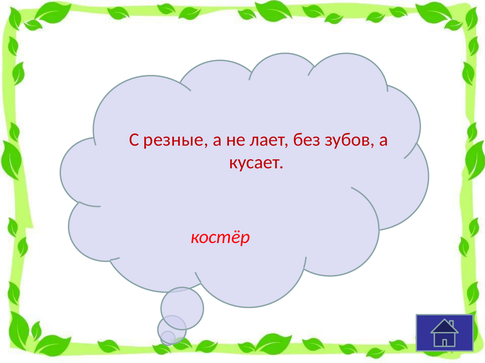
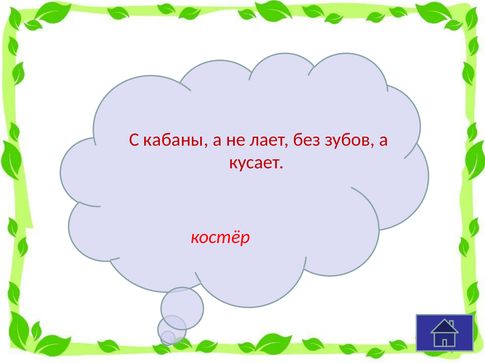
резные: резные -> кабаны
